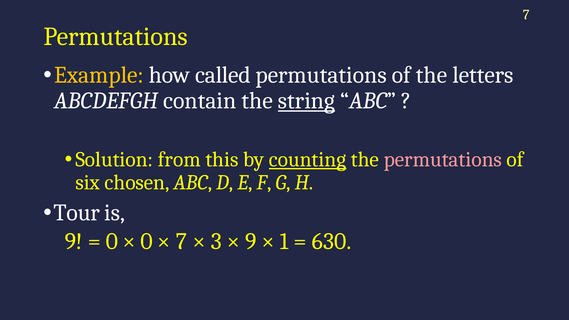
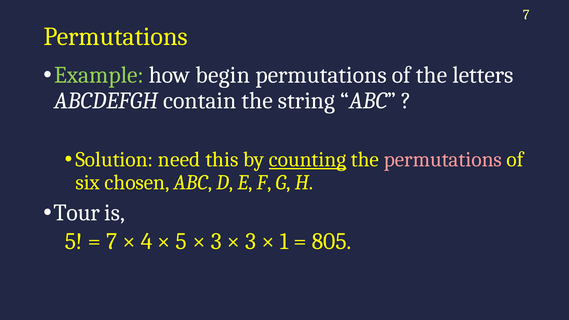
Example colour: yellow -> light green
called: called -> begin
string underline: present -> none
from: from -> need
9 at (74, 241): 9 -> 5
0 at (112, 241): 0 -> 7
0 at (147, 241): 0 -> 4
7 at (181, 241): 7 -> 5
9 at (251, 241): 9 -> 3
630: 630 -> 805
